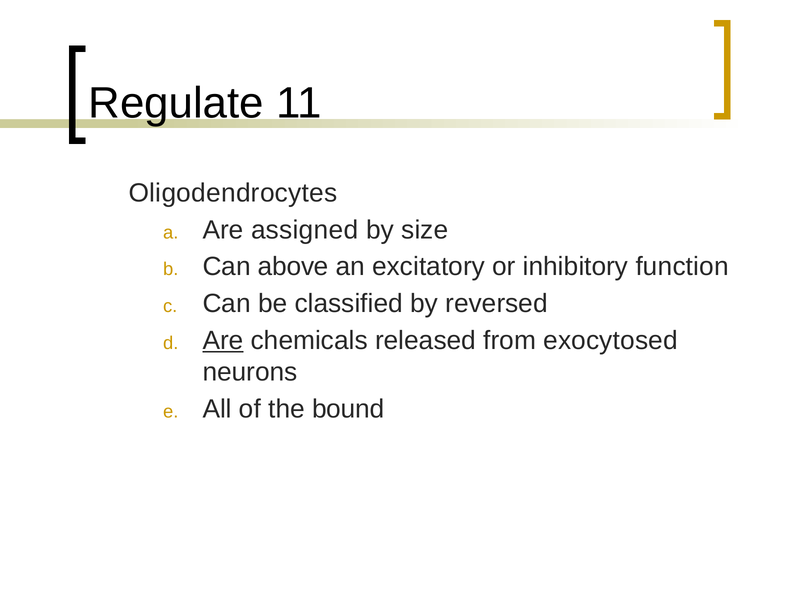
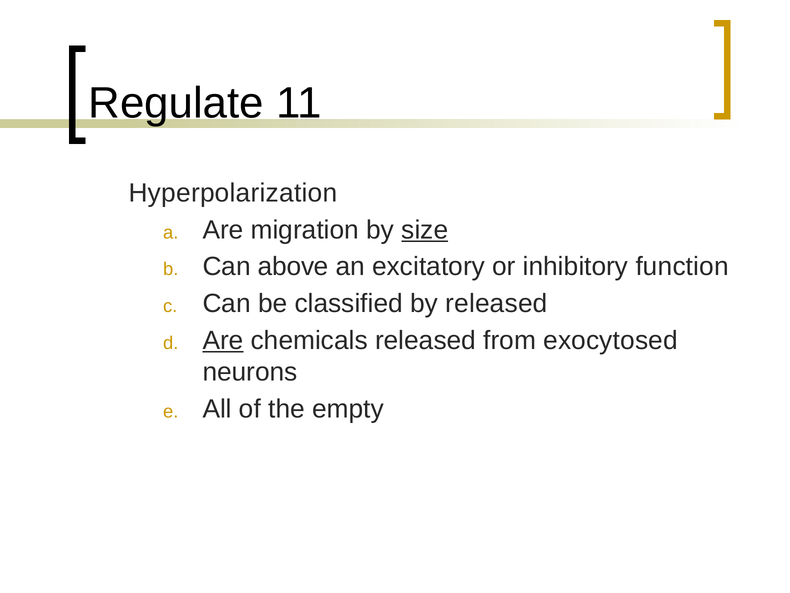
Oligodendrocytes: Oligodendrocytes -> Hyperpolarization
assigned: assigned -> migration
size underline: none -> present
by reversed: reversed -> released
bound: bound -> empty
